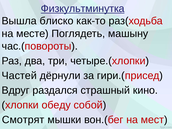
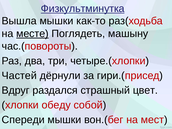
Вышла блиско: блиско -> мышки
месте underline: none -> present
кино: кино -> цвет
Смотрят: Смотрят -> Спереди
